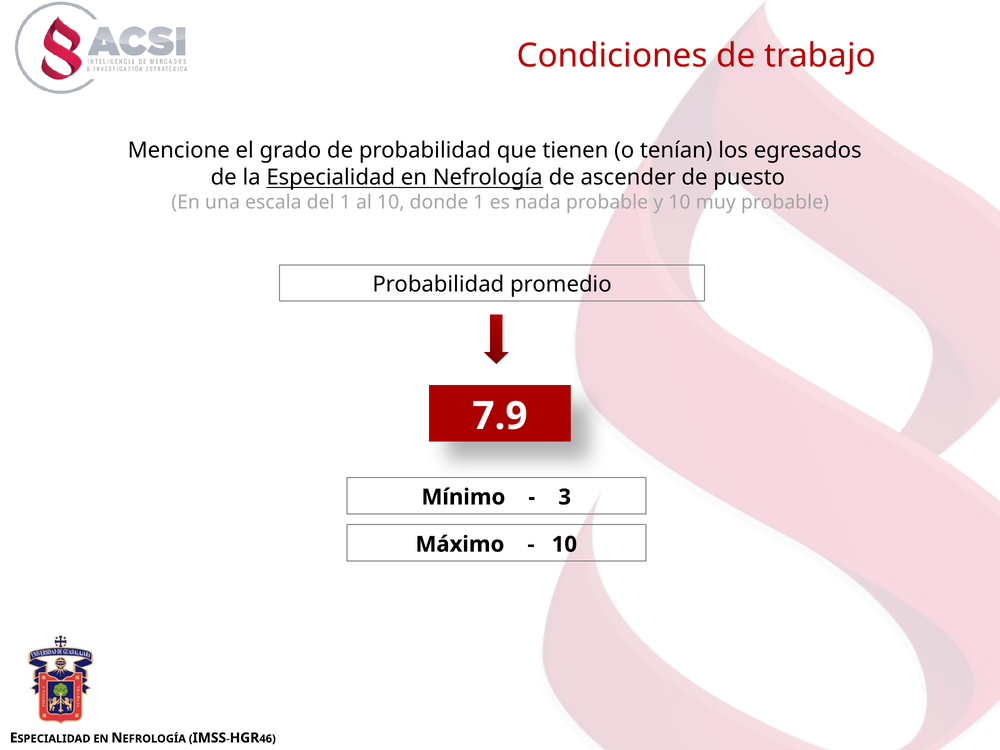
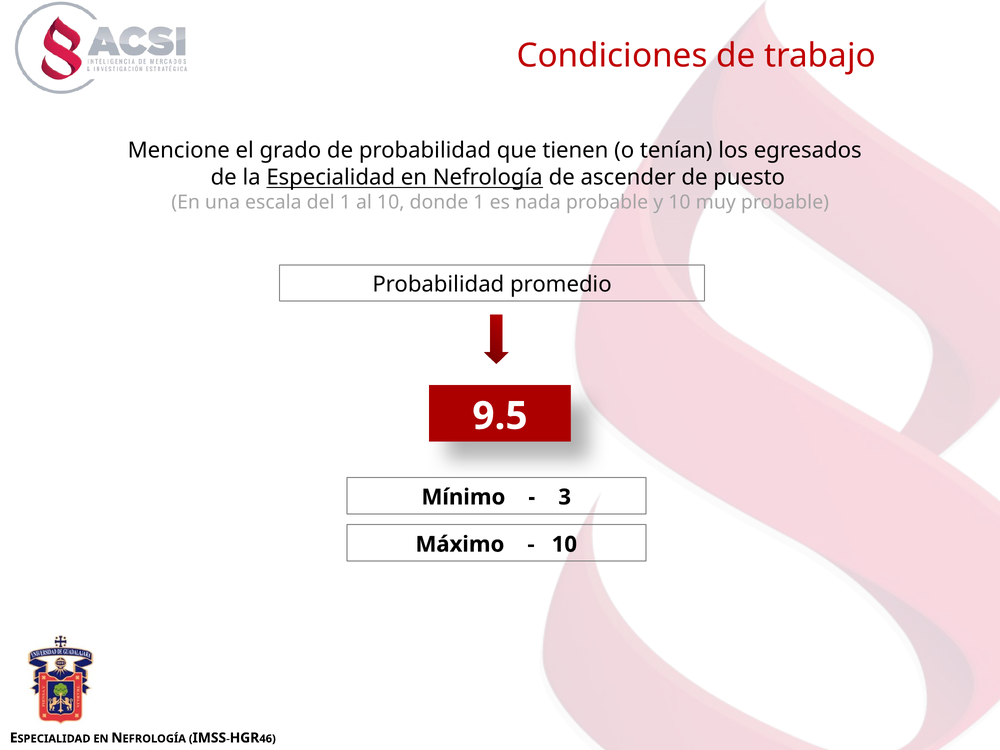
7.9: 7.9 -> 9.5
